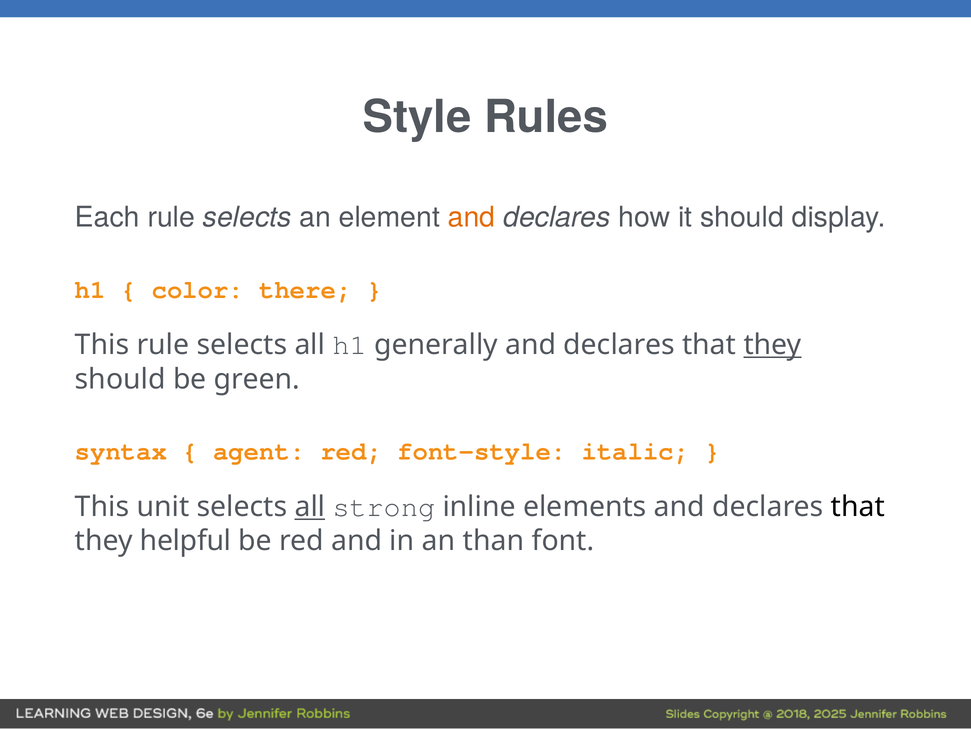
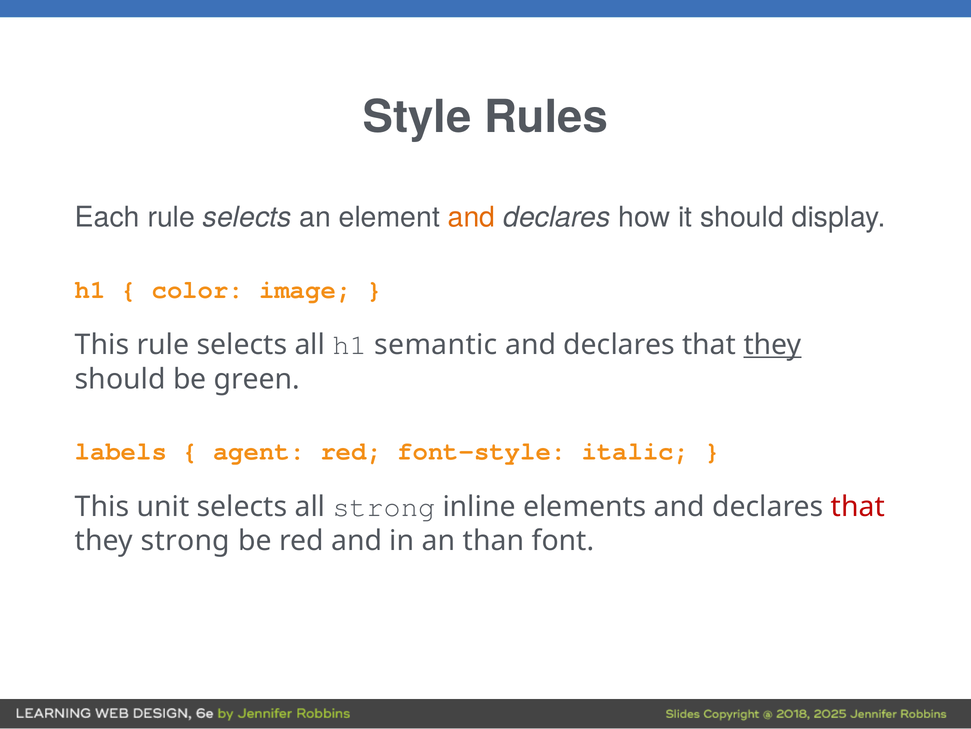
there: there -> image
generally: generally -> semantic
syntax: syntax -> labels
all at (310, 506) underline: present -> none
that at (858, 506) colour: black -> red
they helpful: helpful -> strong
